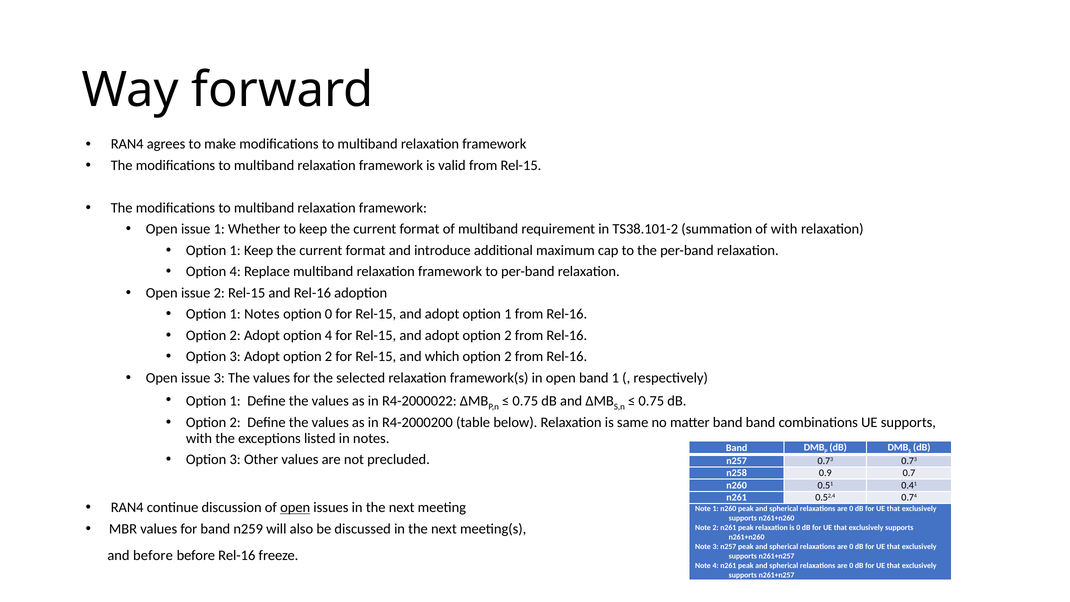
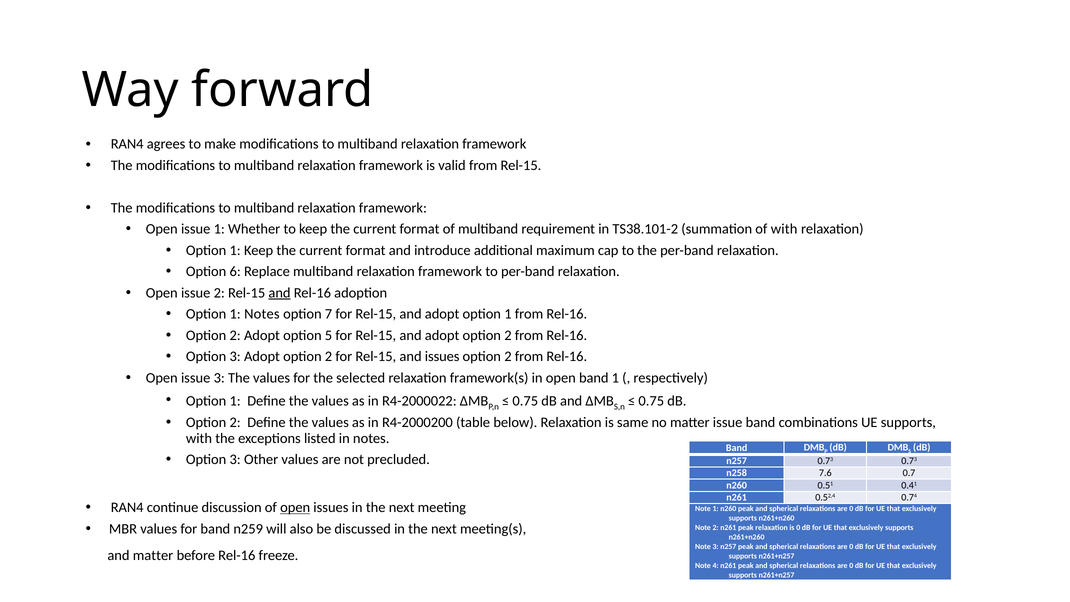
4 at (235, 272): 4 -> 6
and at (280, 293) underline: none -> present
option 0: 0 -> 7
Adopt option 4: 4 -> 5
and which: which -> issues
matter band: band -> issue
0.9: 0.9 -> 7.6
and before: before -> matter
